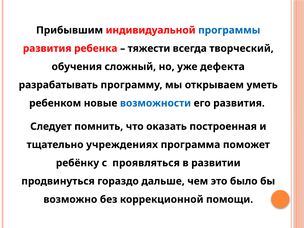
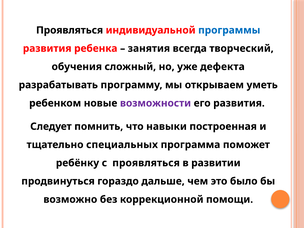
Прибывшим at (70, 30): Прибывшим -> Проявляться
тяжести: тяжести -> занятия
возможности colour: blue -> purple
оказать: оказать -> навыки
учреждениях: учреждениях -> специальных
